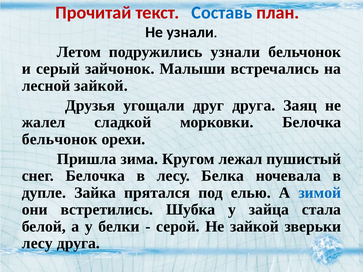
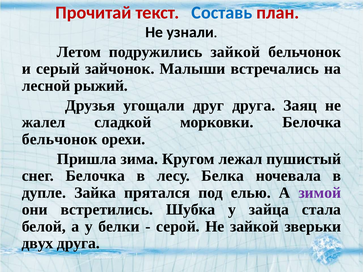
подружились узнали: узнали -> зайкой
лесной зайкой: зайкой -> рыжий
зимой colour: blue -> purple
лесу at (37, 244): лесу -> двух
